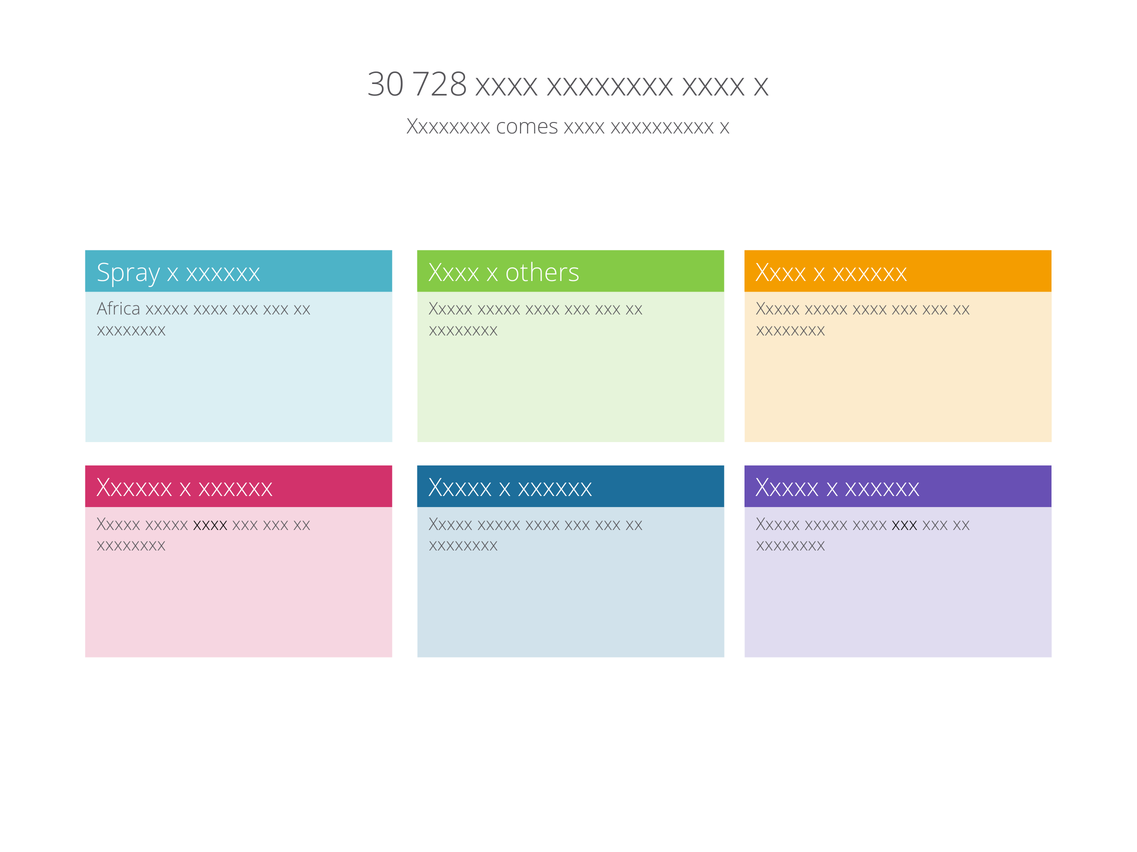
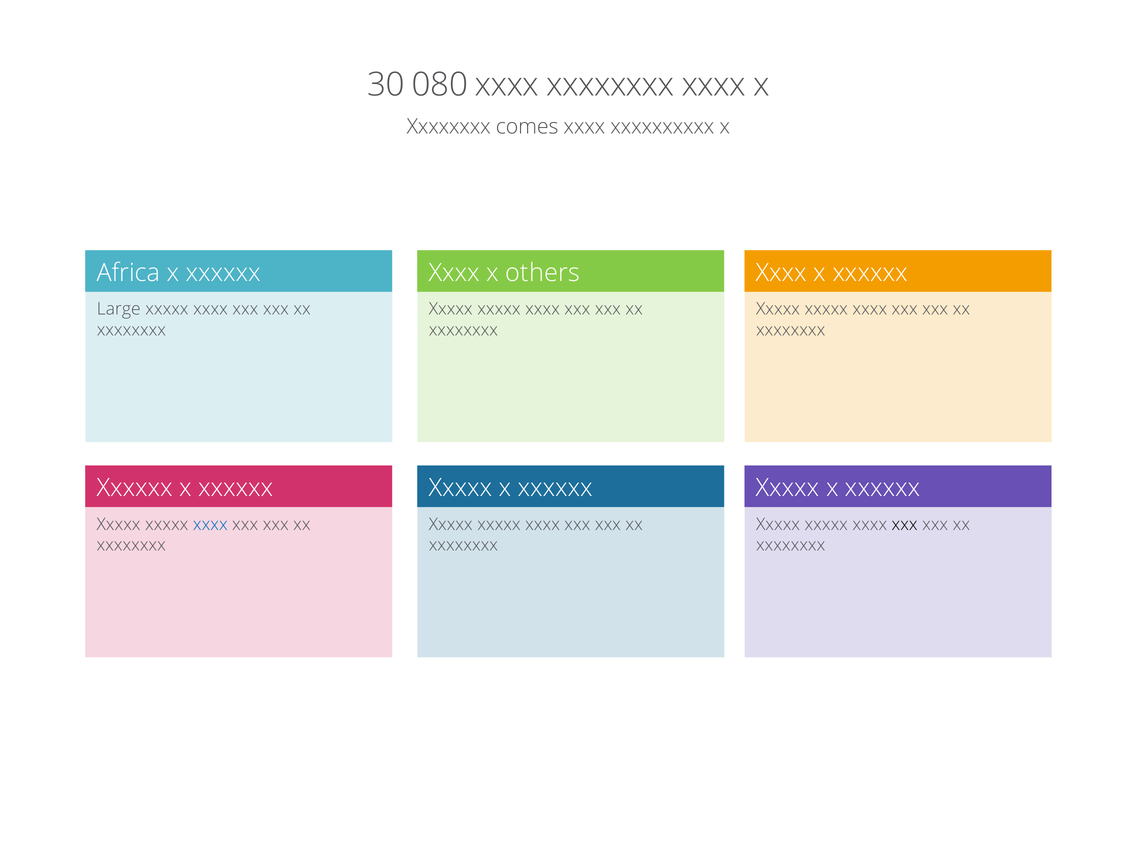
728: 728 -> 080
Spray: Spray -> Africa
Africa: Africa -> Large
xxxx at (210, 525) colour: black -> blue
